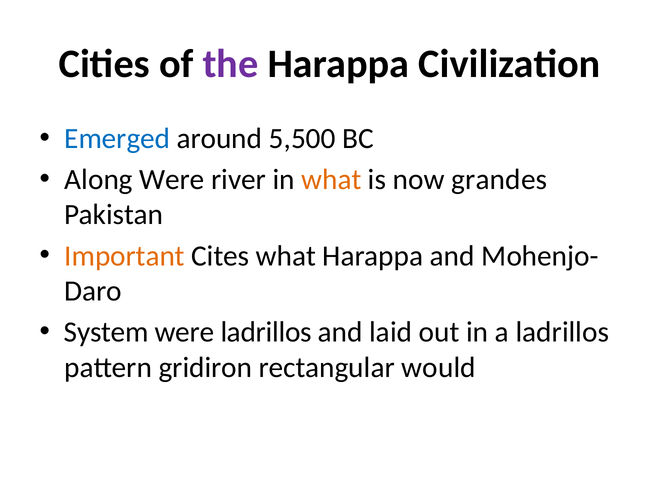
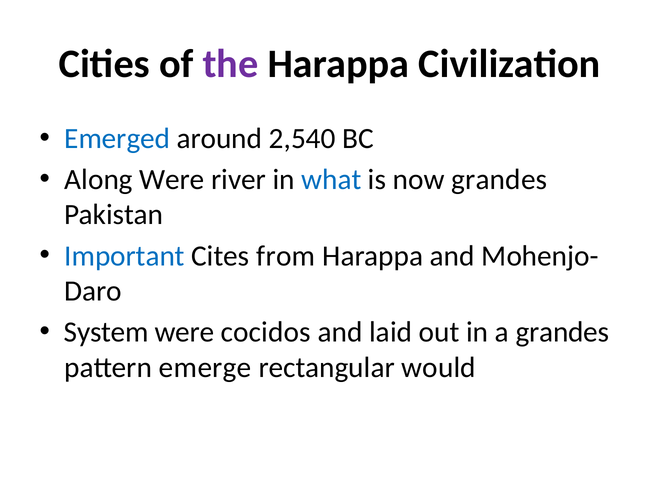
5,500: 5,500 -> 2,540
what at (331, 180) colour: orange -> blue
Important colour: orange -> blue
Cites what: what -> from
were ladrillos: ladrillos -> cocidos
a ladrillos: ladrillos -> grandes
gridiron: gridiron -> emerge
